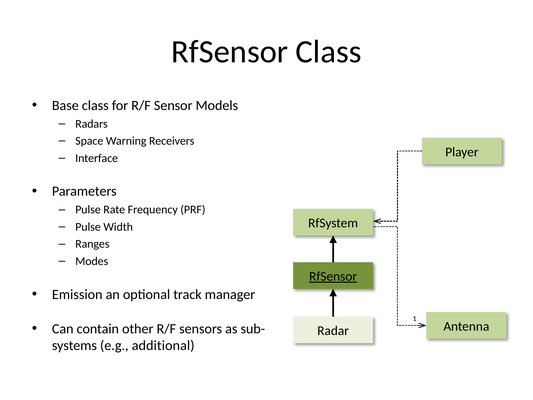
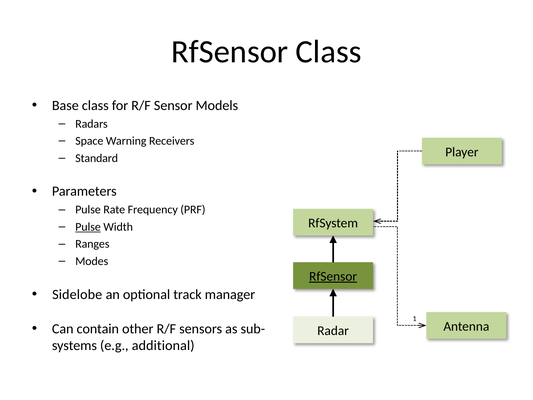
Interface: Interface -> Standard
Pulse at (88, 227) underline: none -> present
Emission: Emission -> Sidelobe
